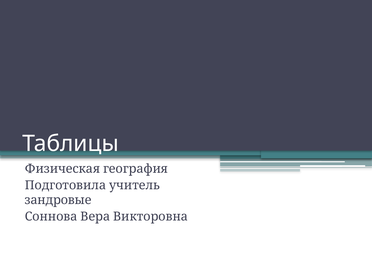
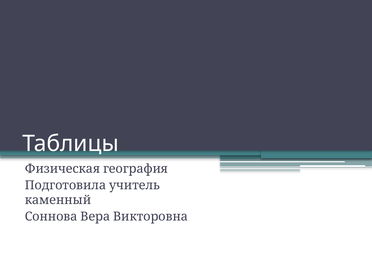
зандровые: зандровые -> каменный
